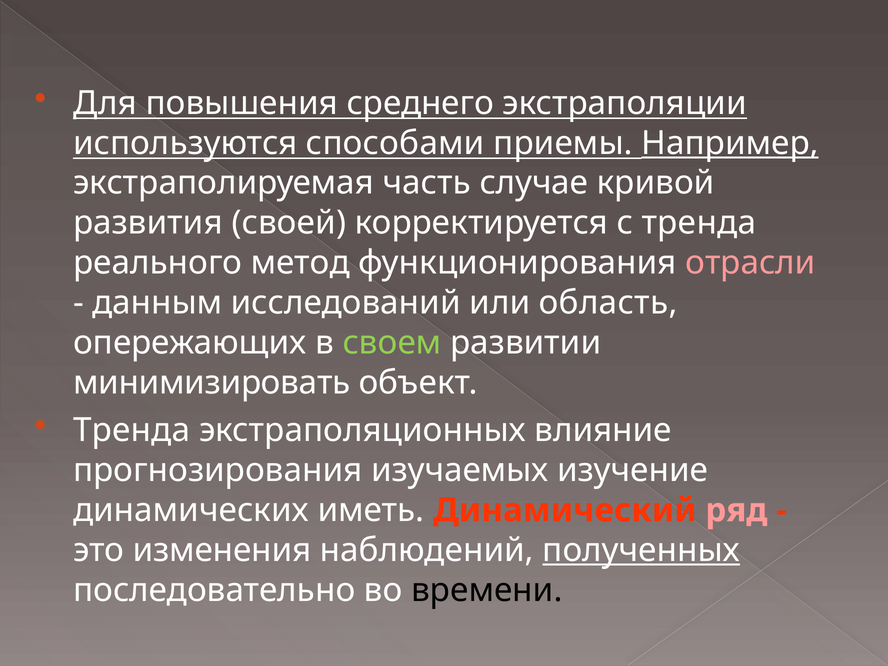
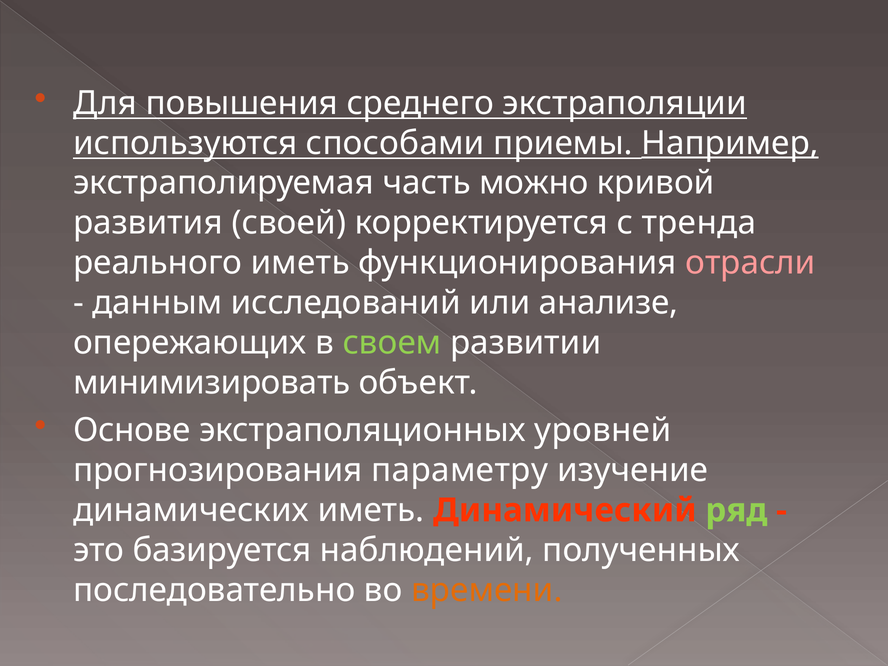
случае: случае -> можно
реального метод: метод -> иметь
область: область -> анализе
Тренда at (132, 430): Тренда -> Основе
влияние: влияние -> уровней
изучаемых: изучаемых -> параметру
ряд colour: pink -> light green
изменения: изменения -> базируется
полученных underline: present -> none
времени colour: black -> orange
